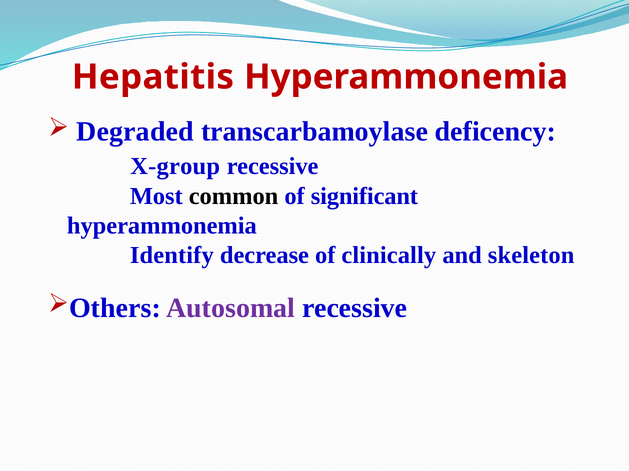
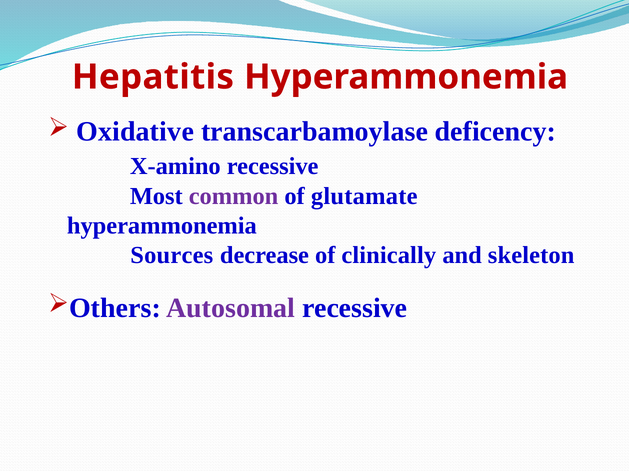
Degraded: Degraded -> Oxidative
X-group: X-group -> X-amino
common colour: black -> purple
significant: significant -> glutamate
Identify: Identify -> Sources
